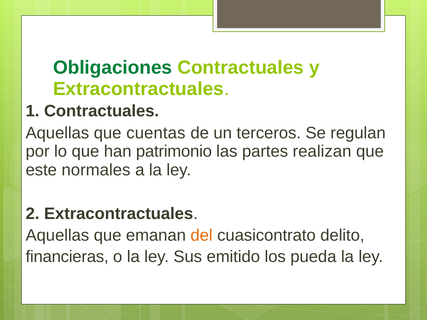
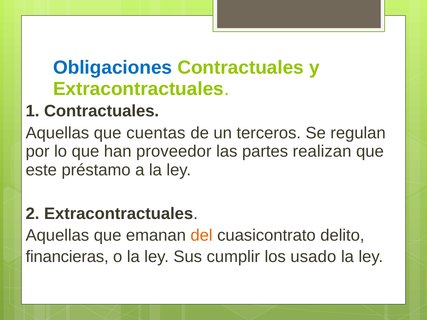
Obligaciones colour: green -> blue
patrimonio: patrimonio -> proveedor
normales: normales -> préstamo
emitido: emitido -> cumplir
pueda: pueda -> usado
